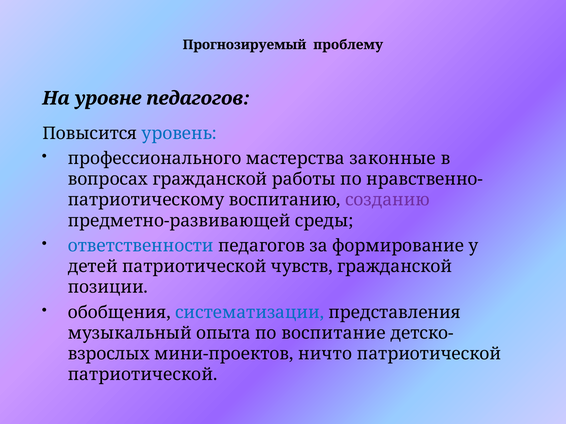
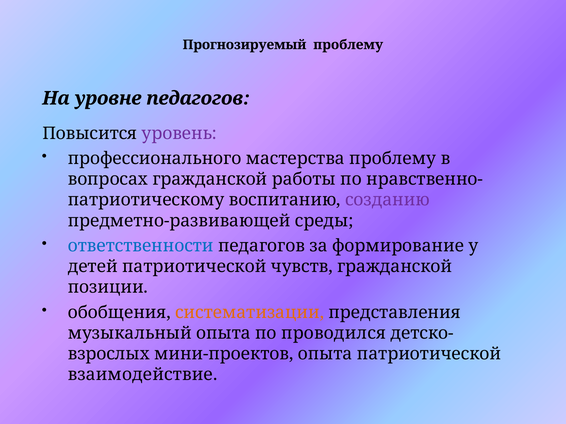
уровень colour: blue -> purple
мастерства законные: законные -> проблему
систематизации colour: blue -> orange
воспитание: воспитание -> проводился
мини-проектов ничто: ничто -> опыта
патриотической at (143, 375): патриотической -> взаимодействие
